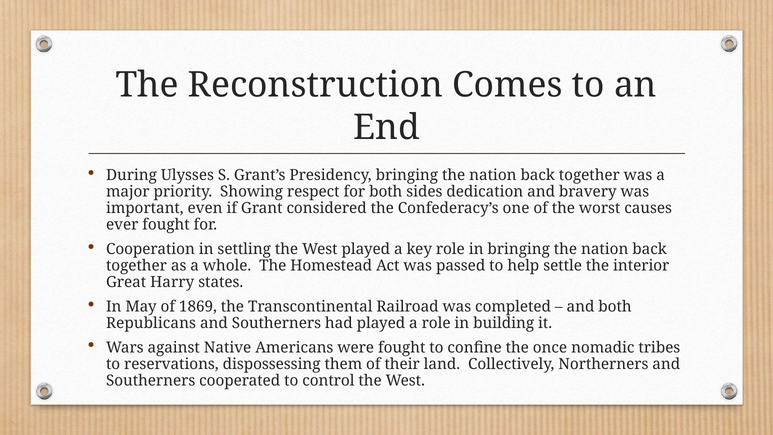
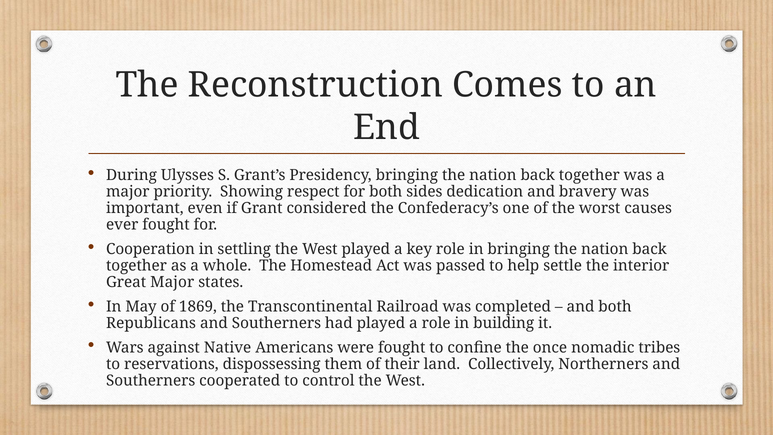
Great Harry: Harry -> Major
